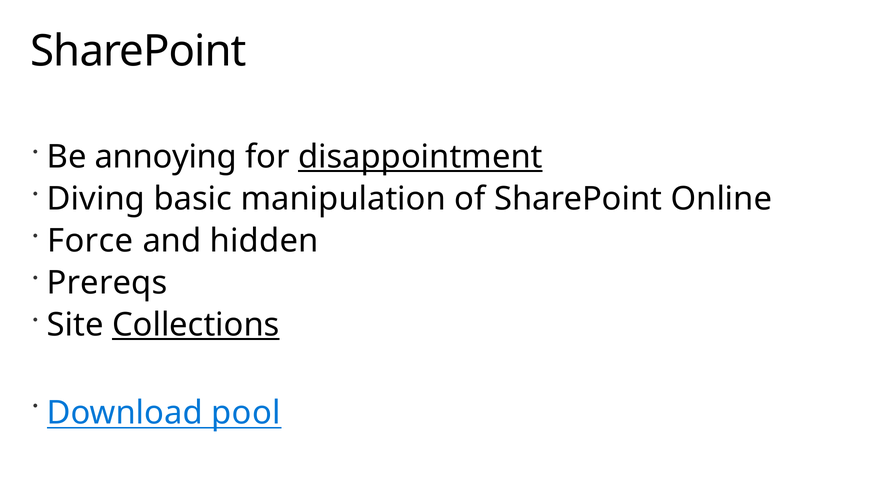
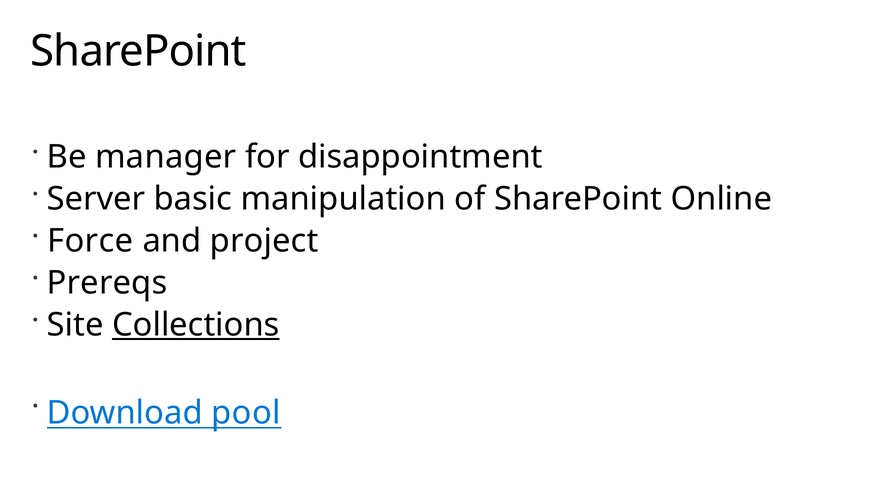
annoying: annoying -> manager
disappointment underline: present -> none
Diving: Diving -> Server
hidden: hidden -> project
